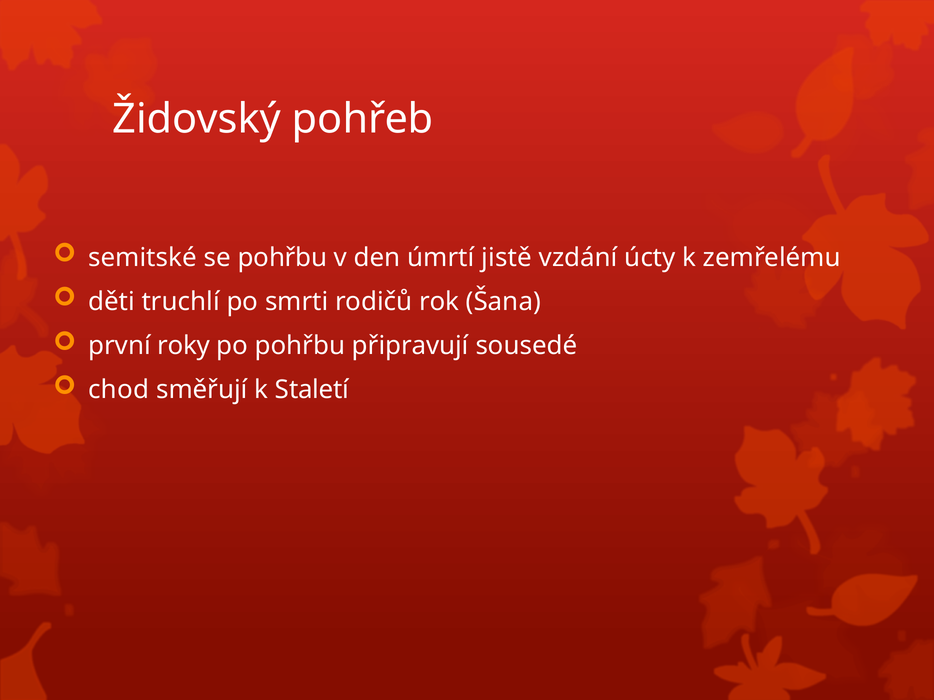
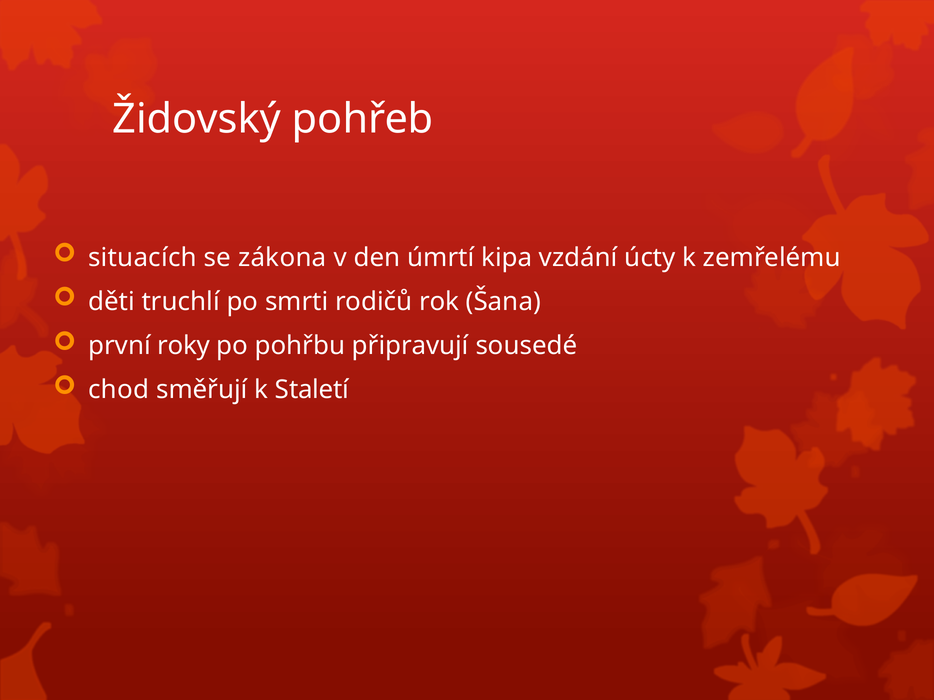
semitské: semitské -> situacích
se pohřbu: pohřbu -> zákona
jistě: jistě -> kipa
